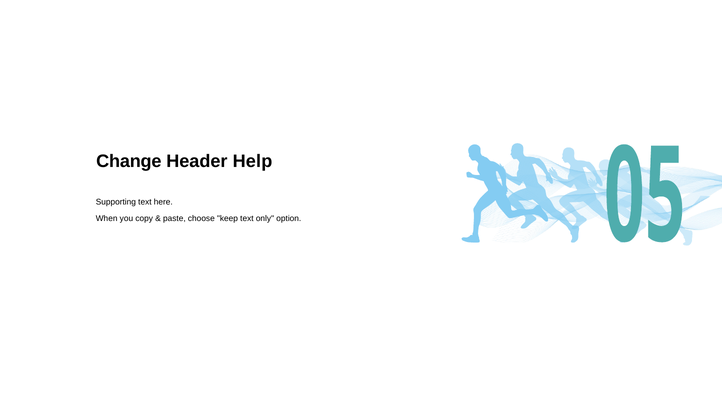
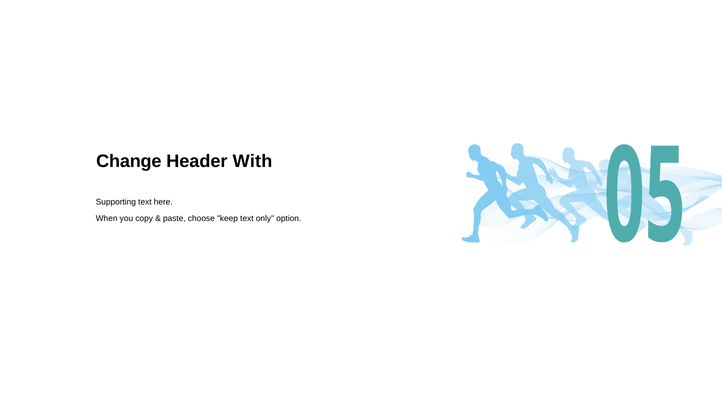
Help: Help -> With
